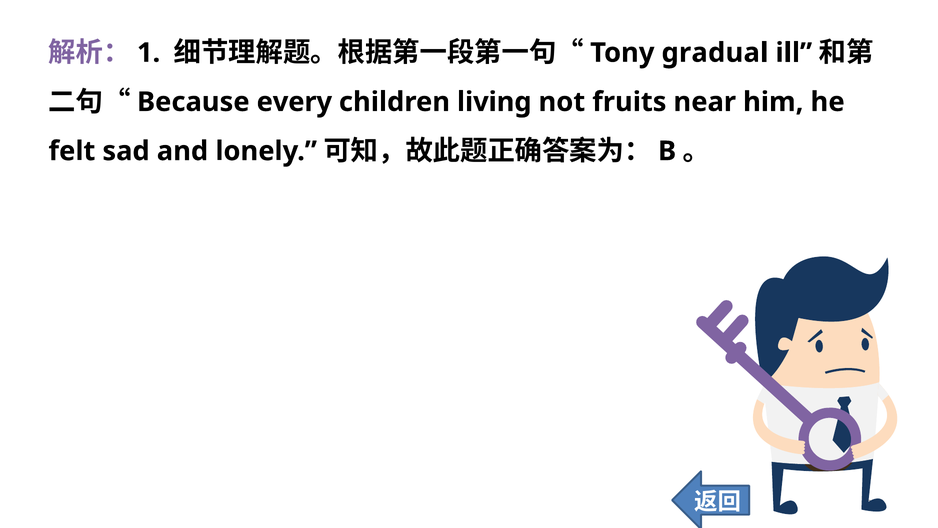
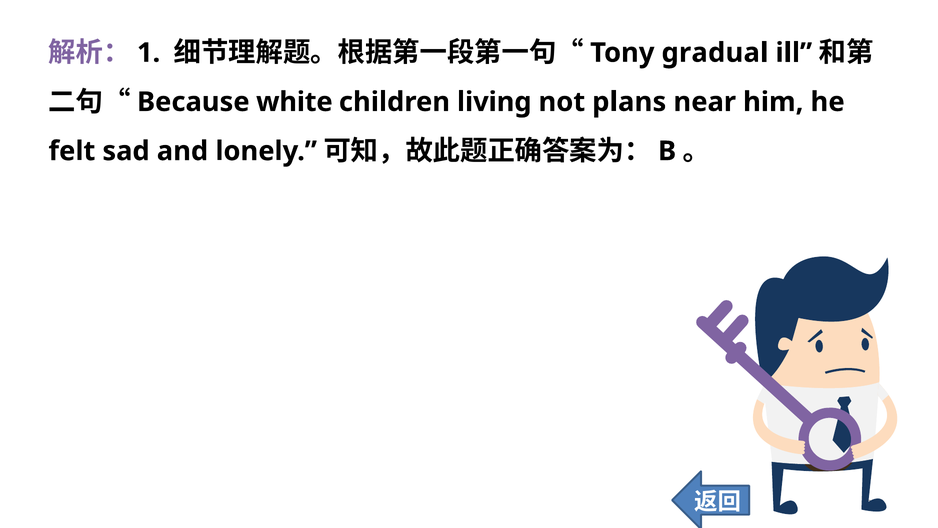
every: every -> white
fruits: fruits -> plans
